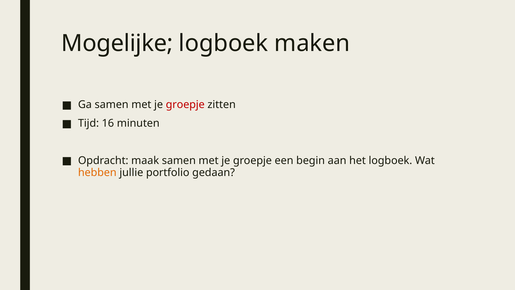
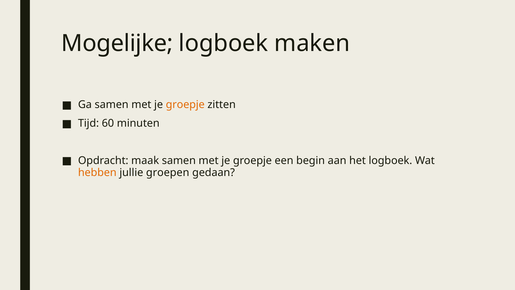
groepje at (185, 105) colour: red -> orange
16: 16 -> 60
portfolio: portfolio -> groepen
